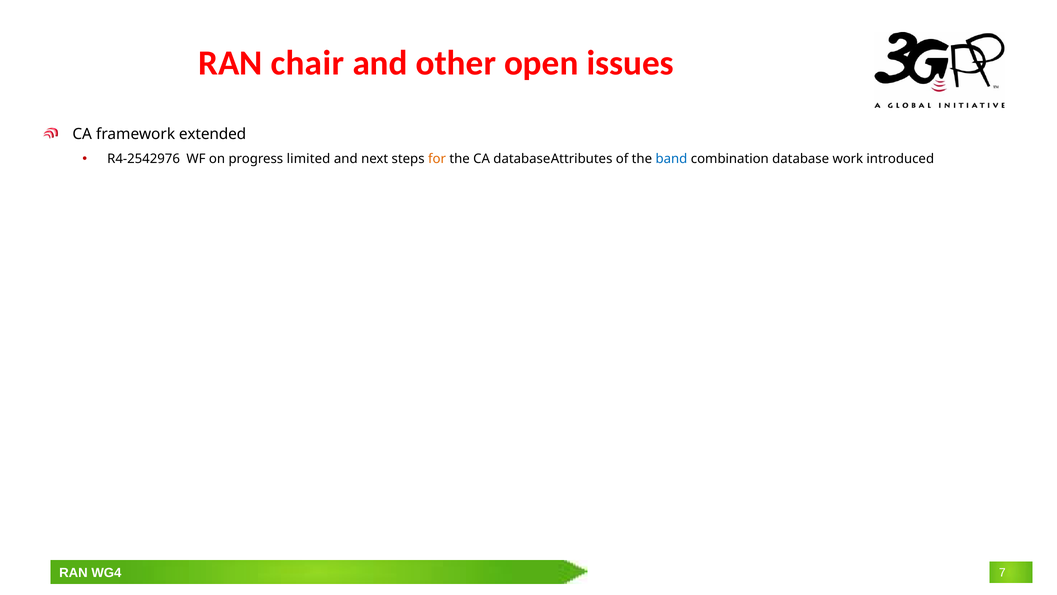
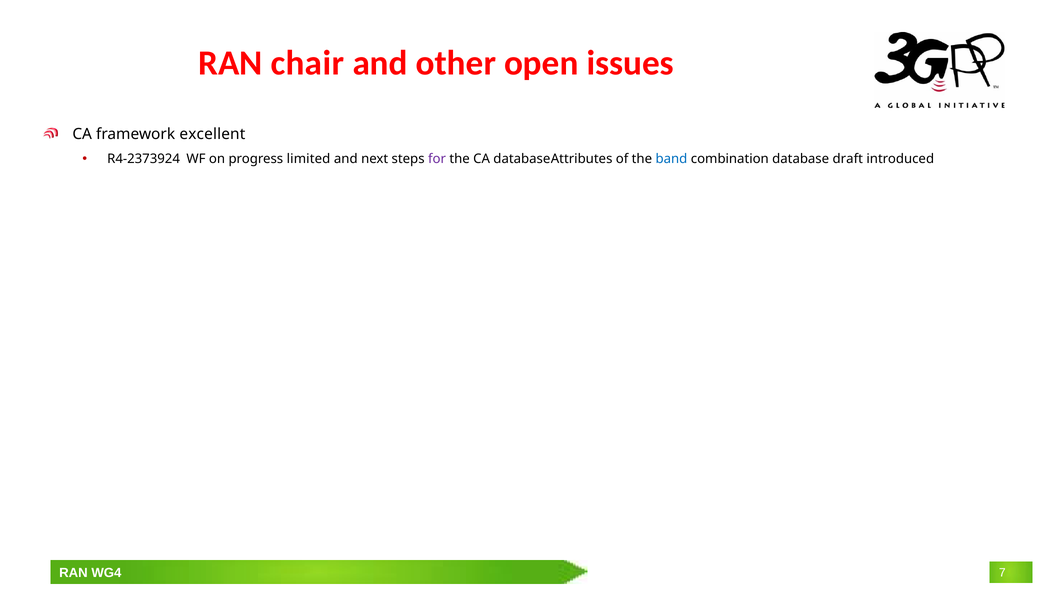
extended: extended -> excellent
R4-2542976: R4-2542976 -> R4-2373924
for colour: orange -> purple
work: work -> draft
